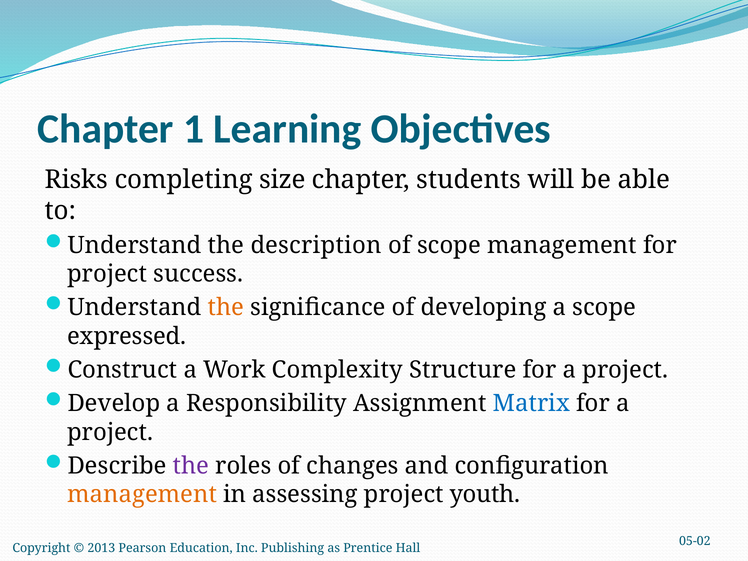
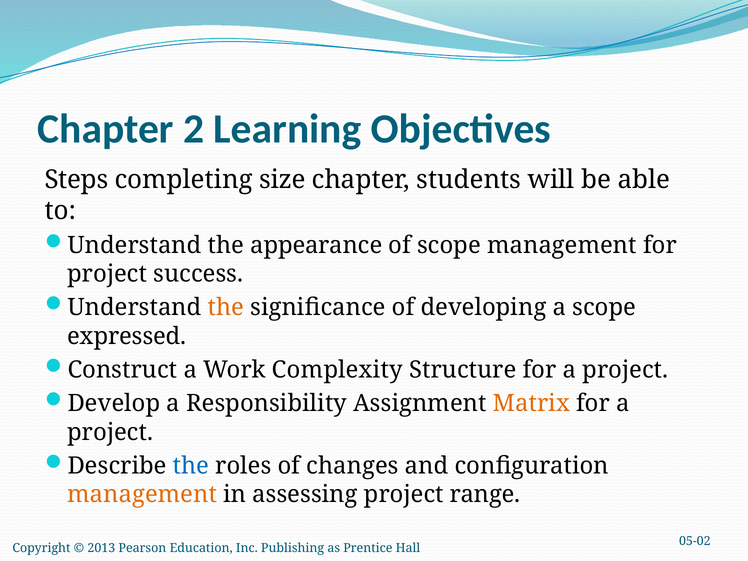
1: 1 -> 2
Risks: Risks -> Steps
description: description -> appearance
Matrix colour: blue -> orange
the at (191, 466) colour: purple -> blue
youth: youth -> range
